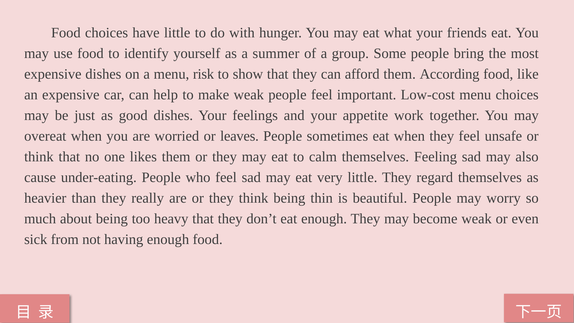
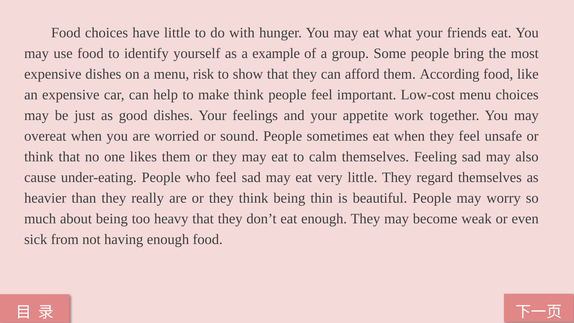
summer: summer -> example
make weak: weak -> think
leaves: leaves -> sound
